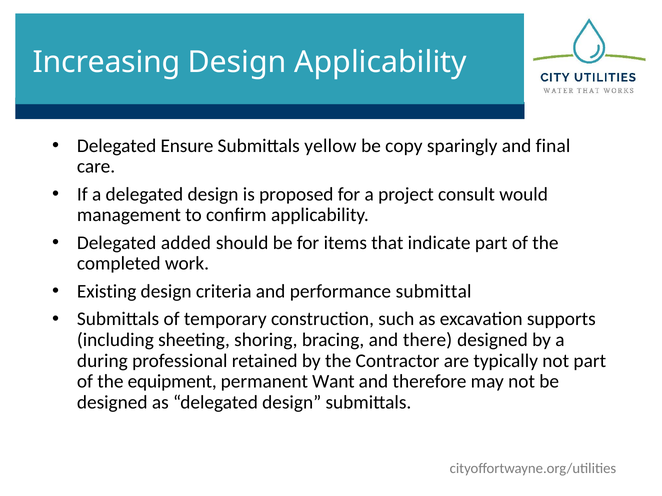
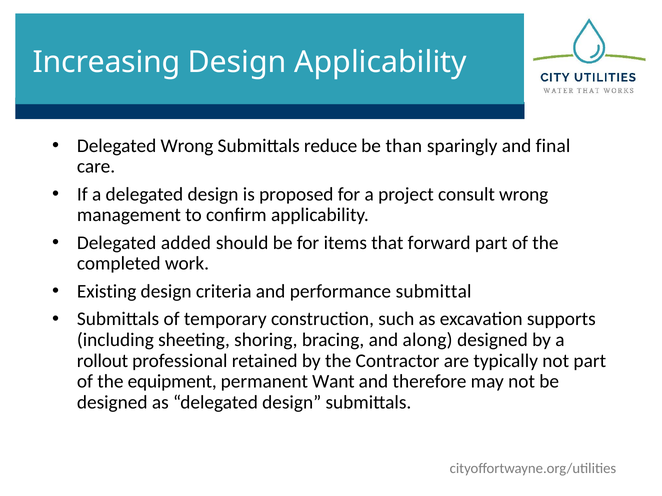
Delegated Ensure: Ensure -> Wrong
yellow: yellow -> reduce
copy: copy -> than
consult would: would -> wrong
indicate: indicate -> forward
there: there -> along
during: during -> rollout
